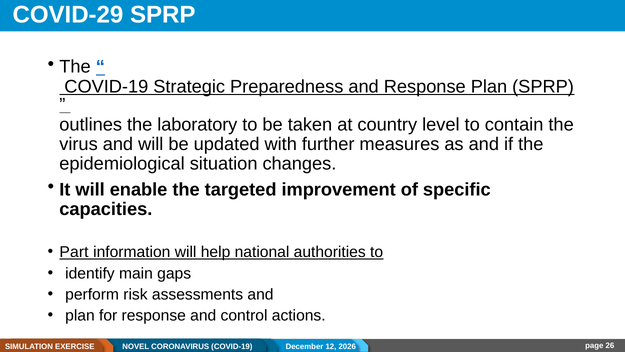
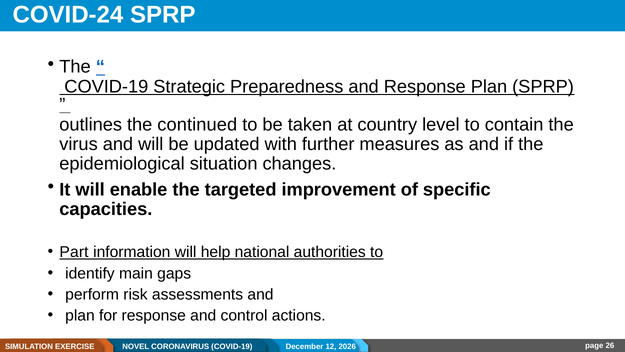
COVID-29: COVID-29 -> COVID-24
laboratory: laboratory -> continued
